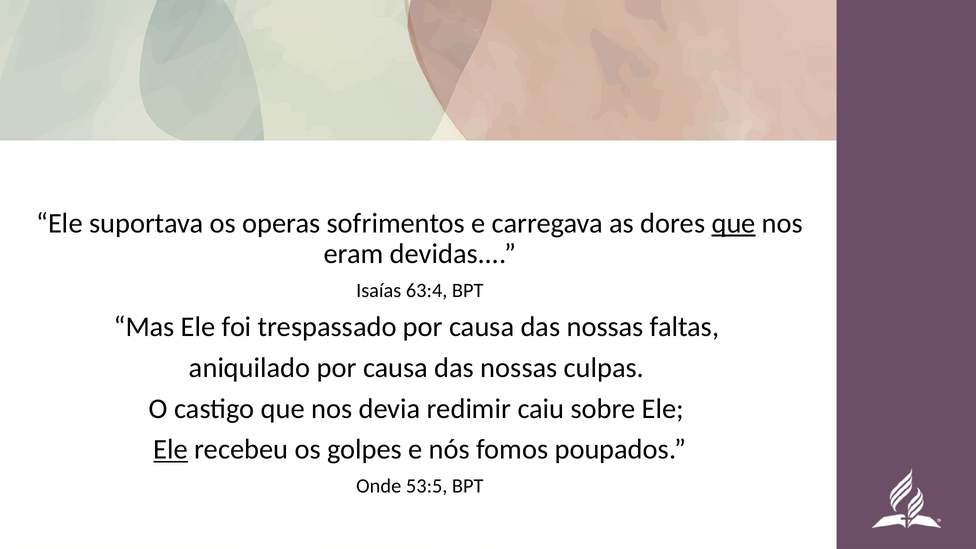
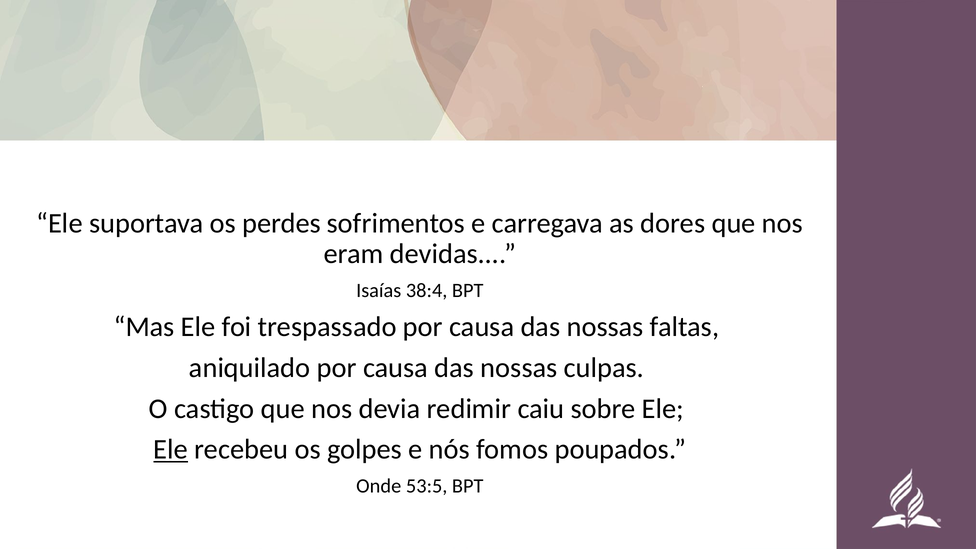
operas: operas -> perdes
que at (734, 223) underline: present -> none
63:4: 63:4 -> 38:4
